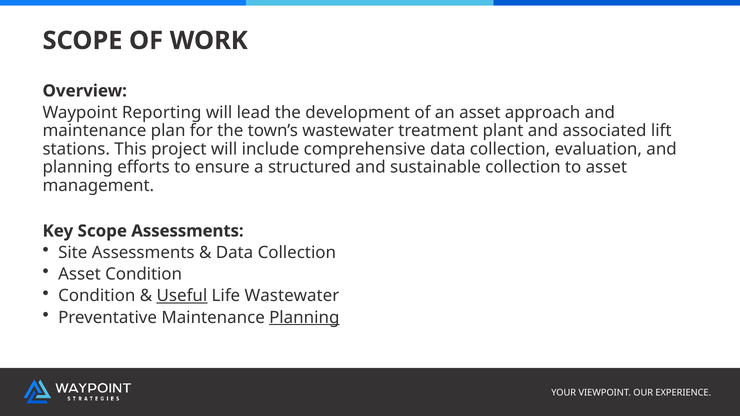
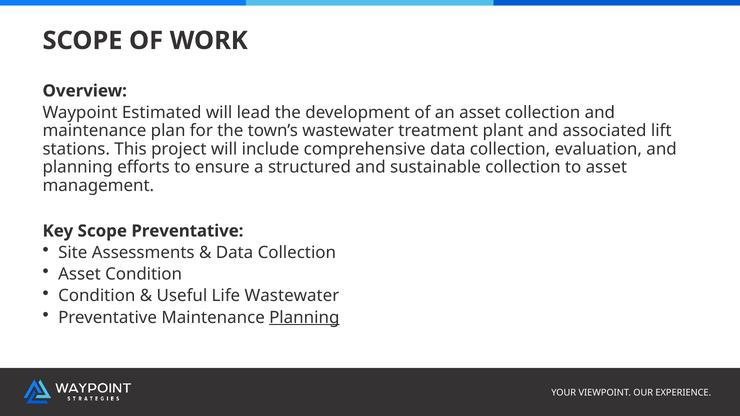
Reporting: Reporting -> Estimated
asset approach: approach -> collection
Scope Assessments: Assessments -> Preventative
Useful underline: present -> none
